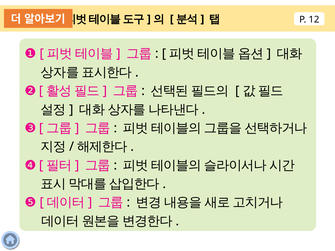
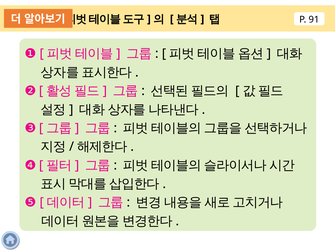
12: 12 -> 91
